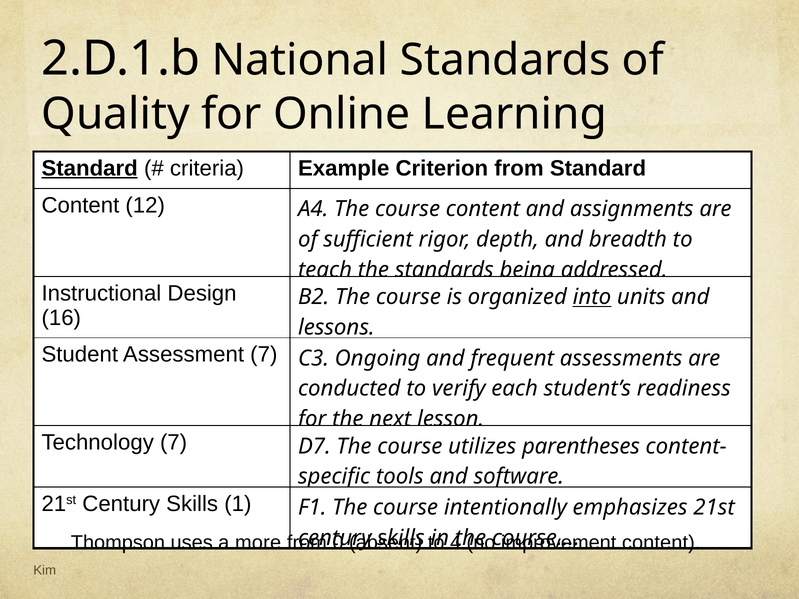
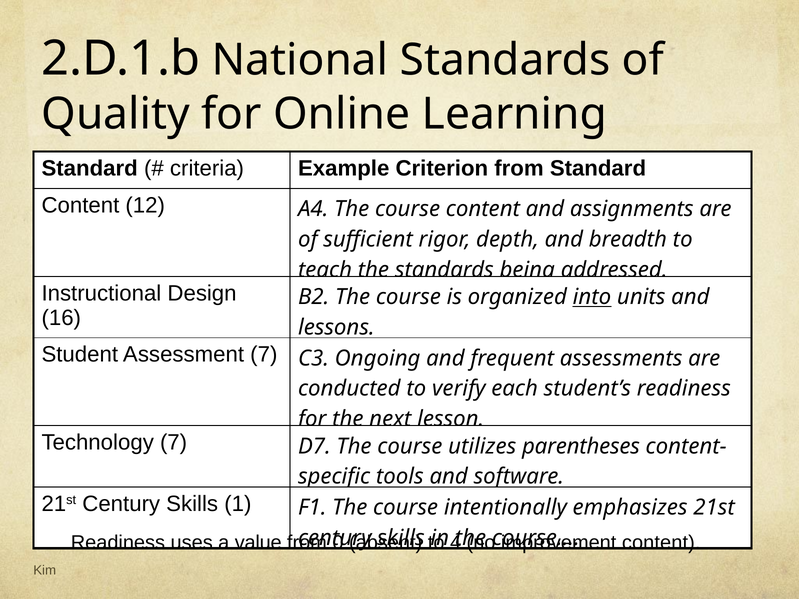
Standard at (90, 168) underline: present -> none
Thompson at (118, 543): Thompson -> Readiness
more: more -> value
